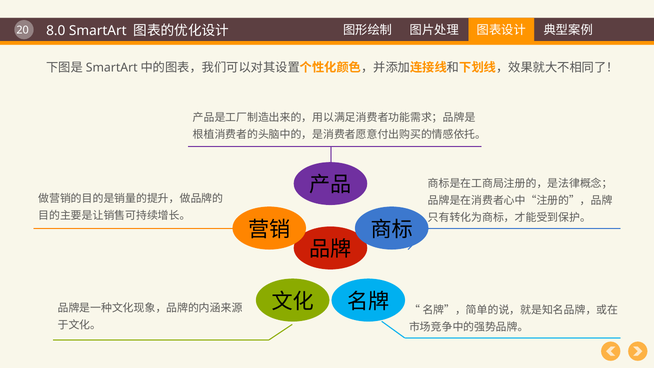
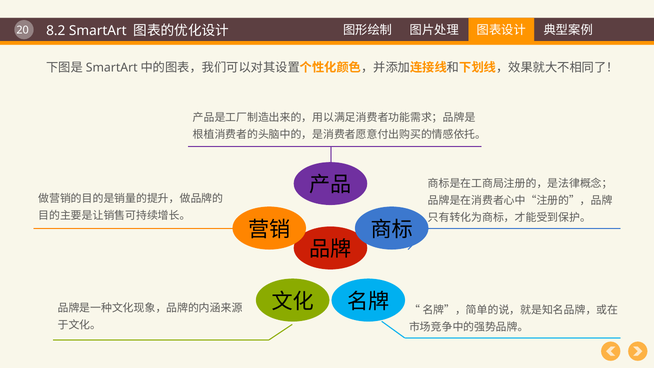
8.0: 8.0 -> 8.2
